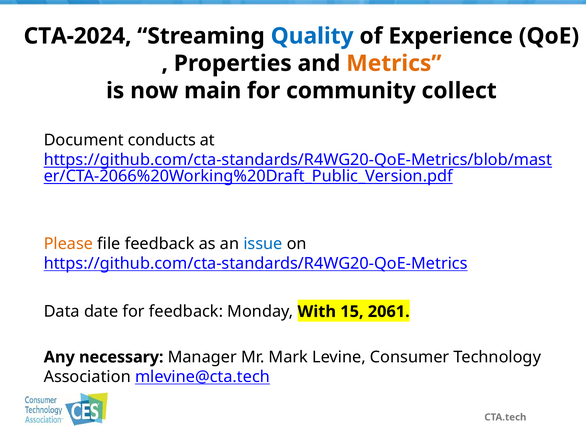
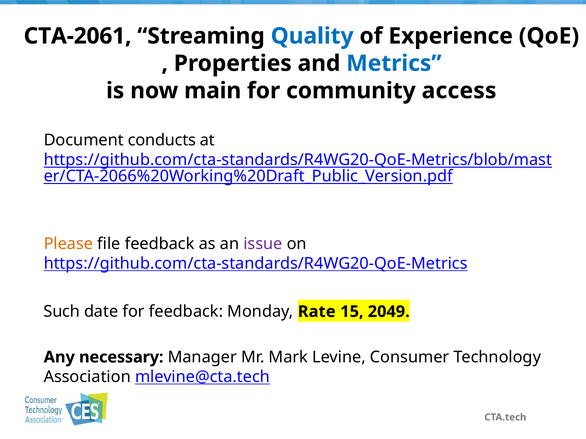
CTA-2024: CTA-2024 -> CTA-2061
Metrics colour: orange -> blue
collect: collect -> access
issue colour: blue -> purple
Data: Data -> Such
With: With -> Rate
2061: 2061 -> 2049
